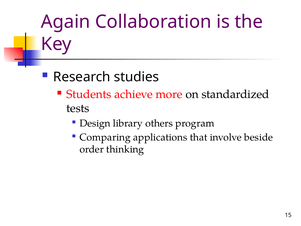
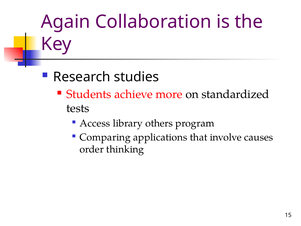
Design: Design -> Access
beside: beside -> causes
